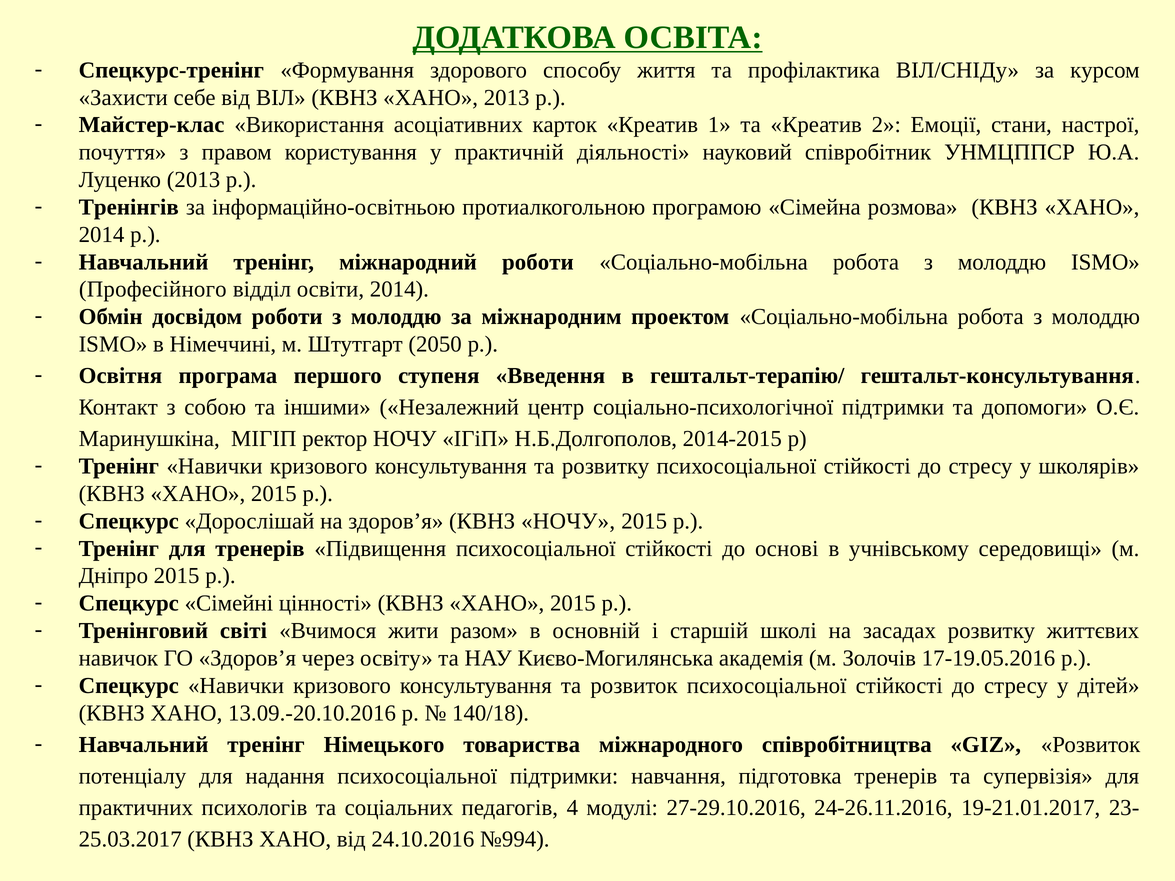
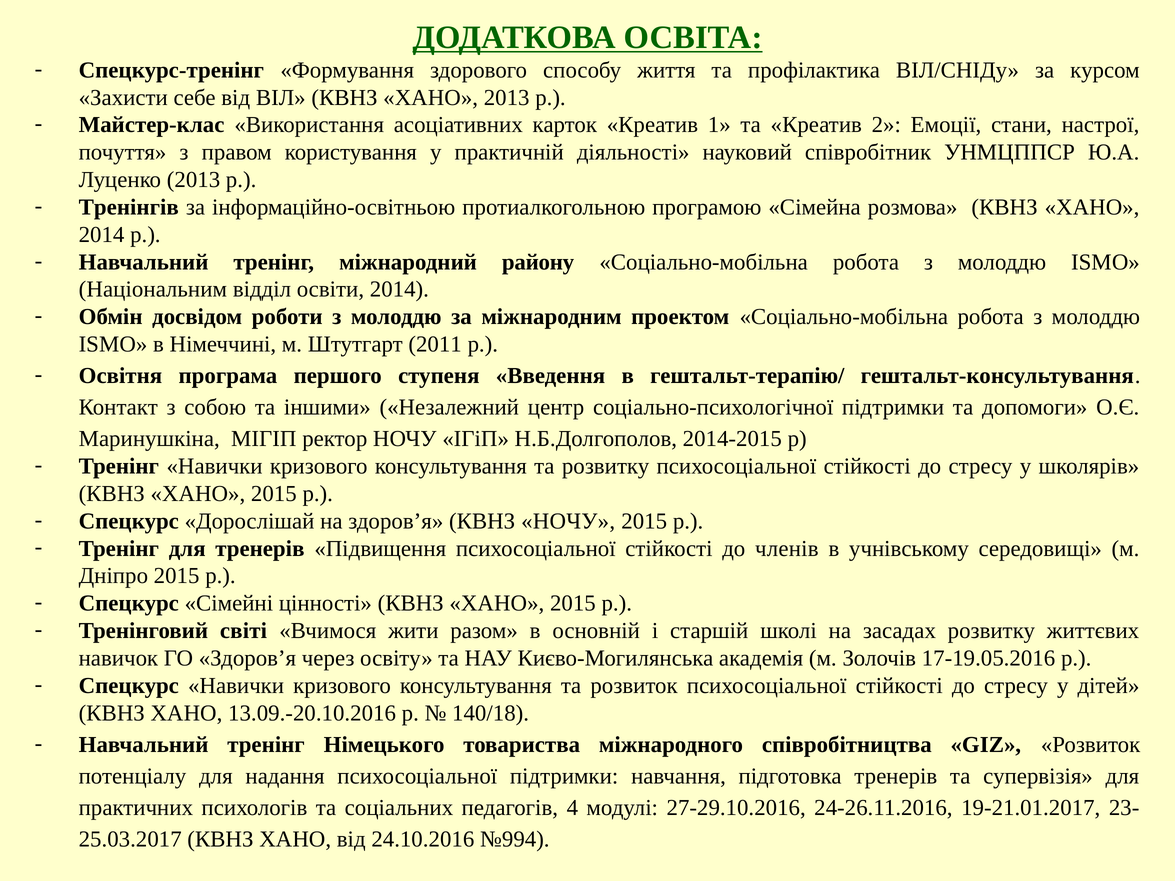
міжнародний роботи: роботи -> району
Професійного: Професійного -> Національним
2050: 2050 -> 2011
основі: основі -> членів
